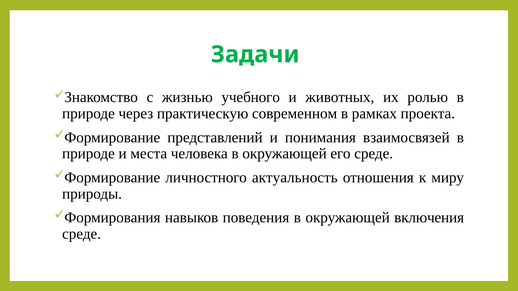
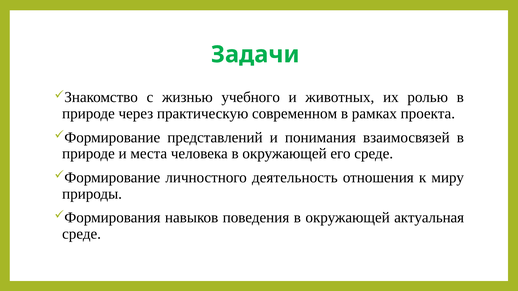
актуальность: актуальность -> деятельность
включения: включения -> актуальная
